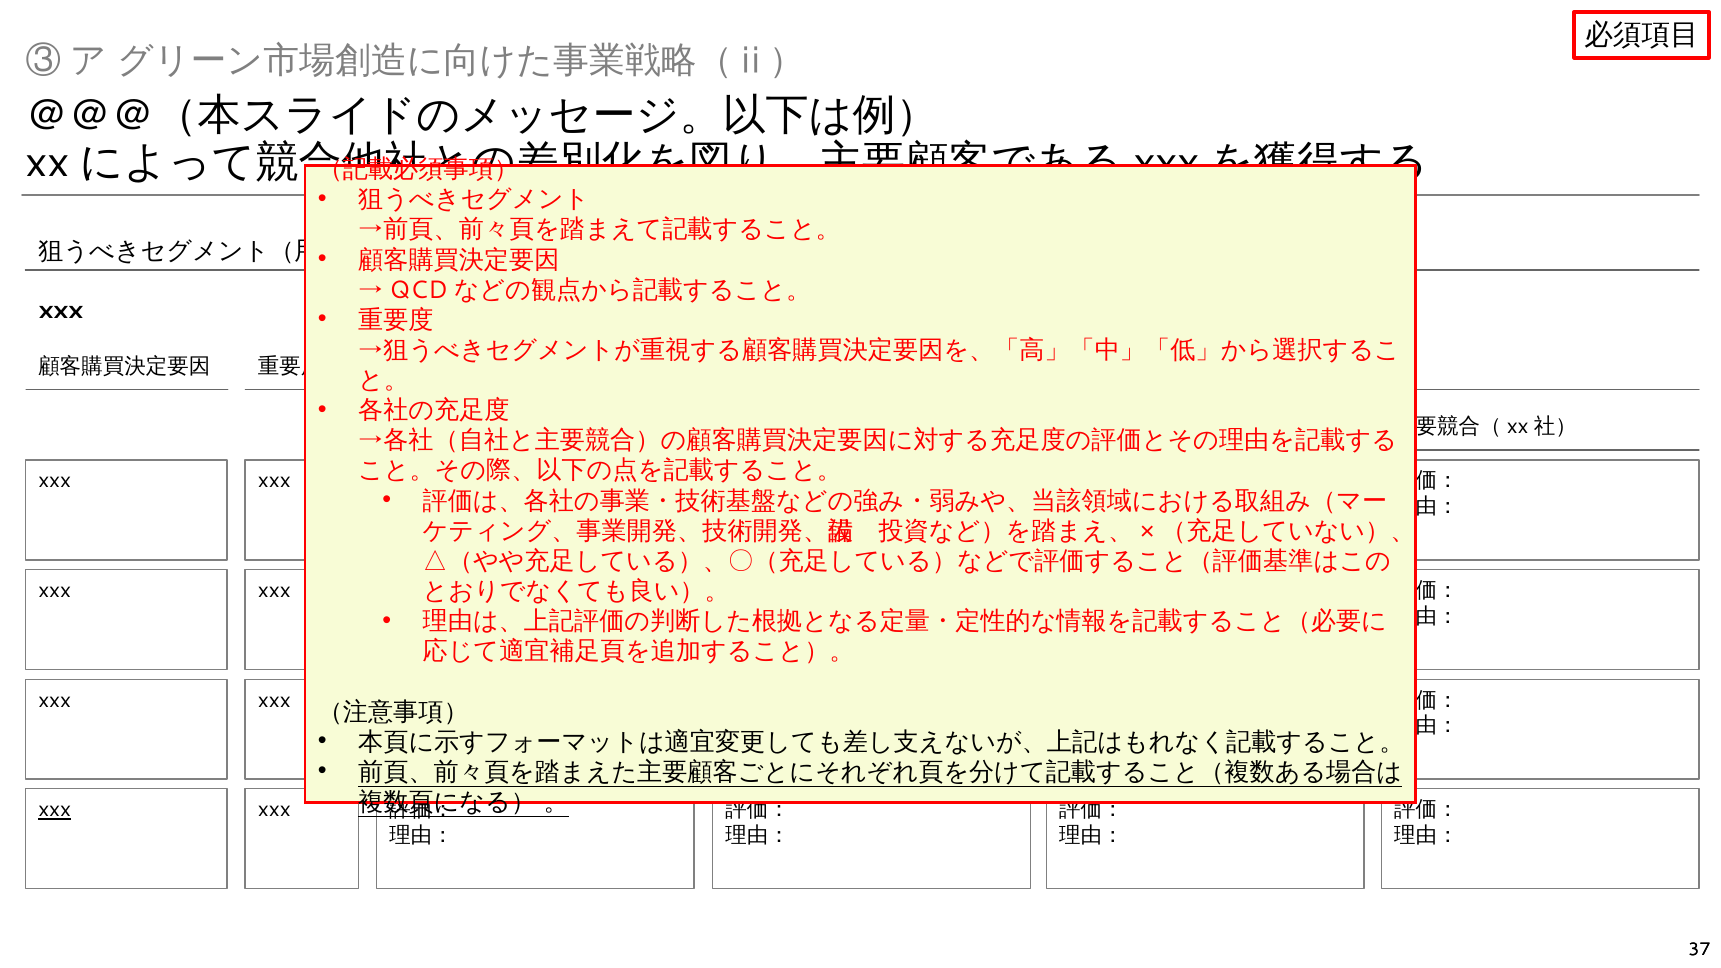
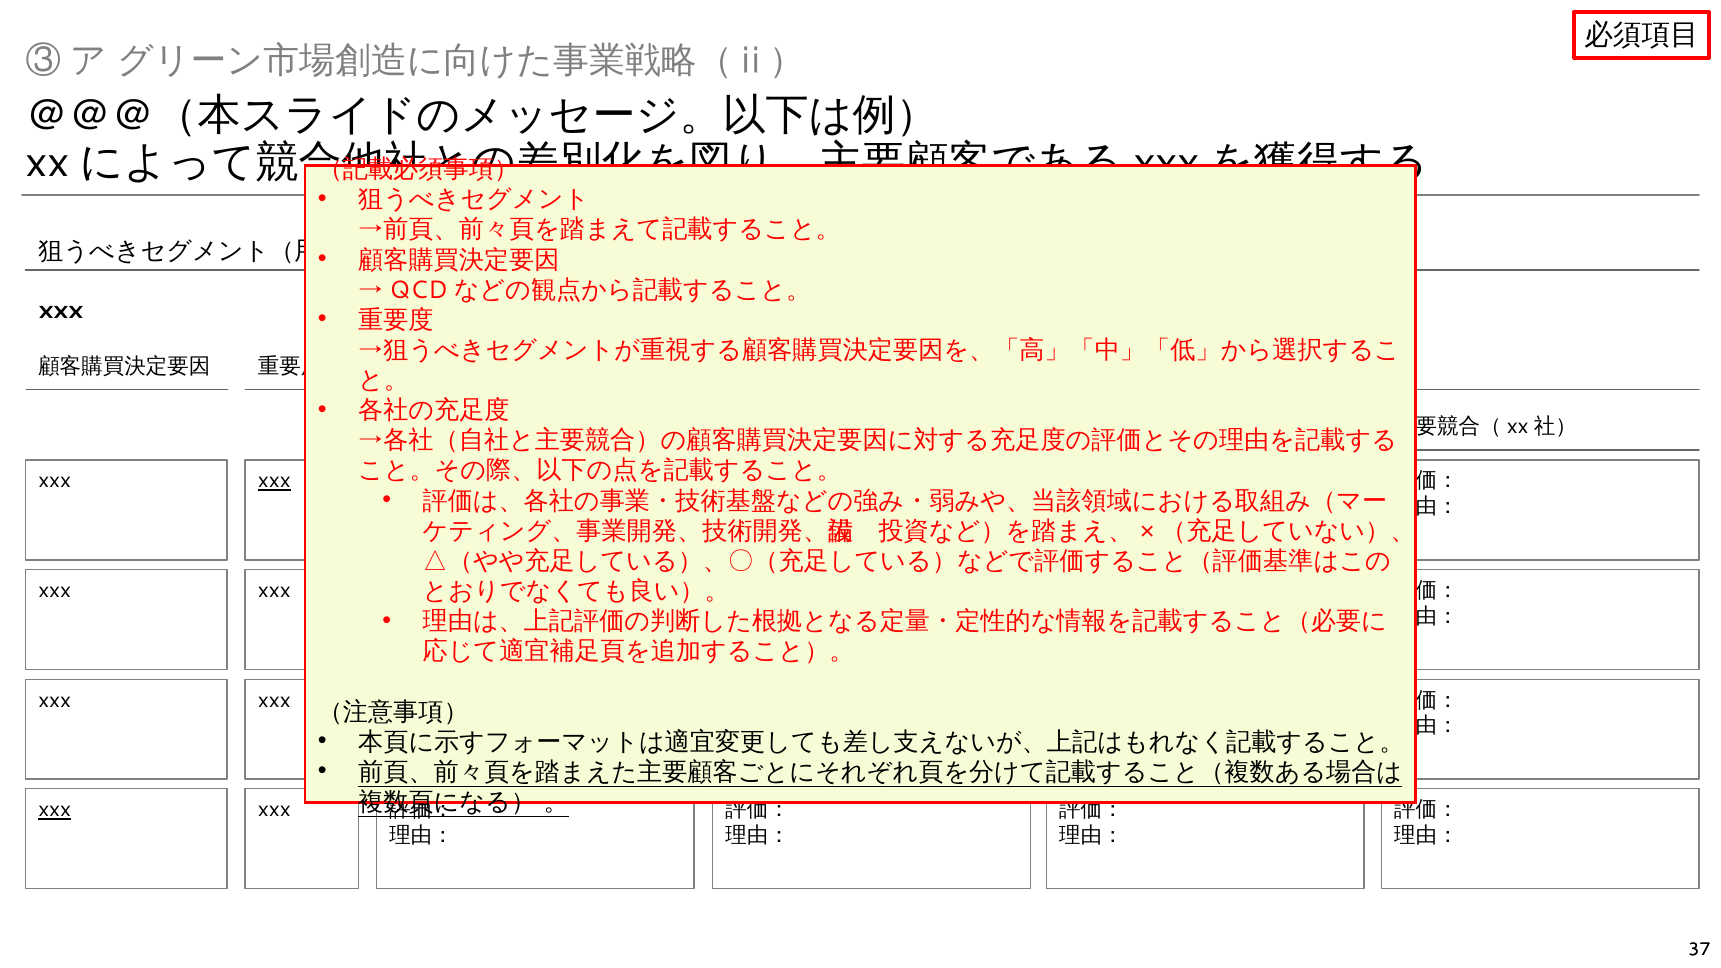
xxx at (274, 481) underline: none -> present
